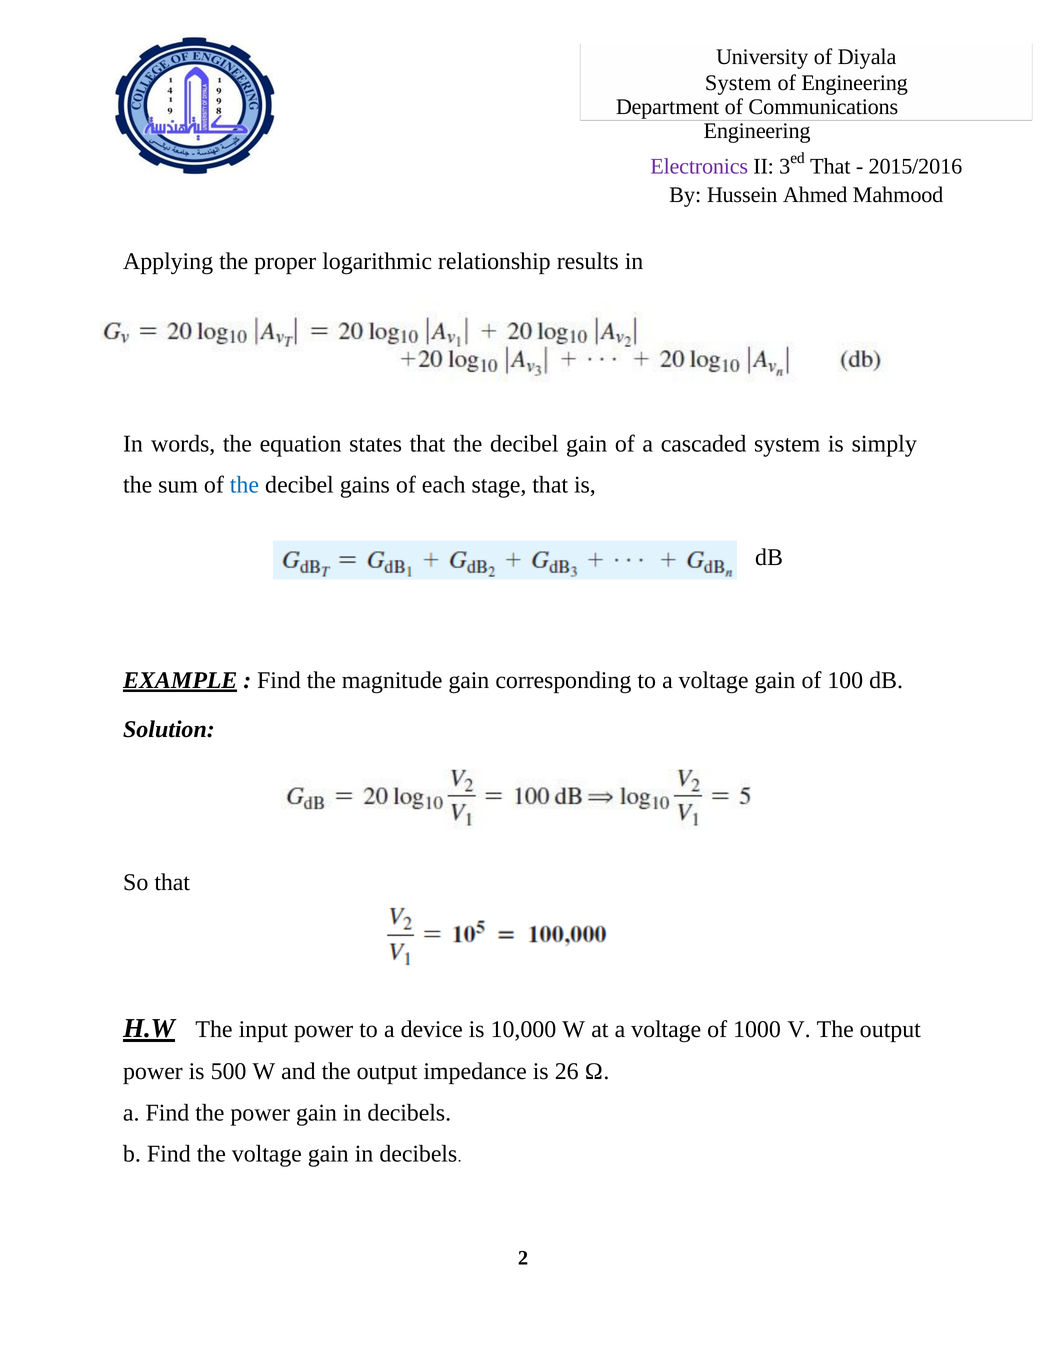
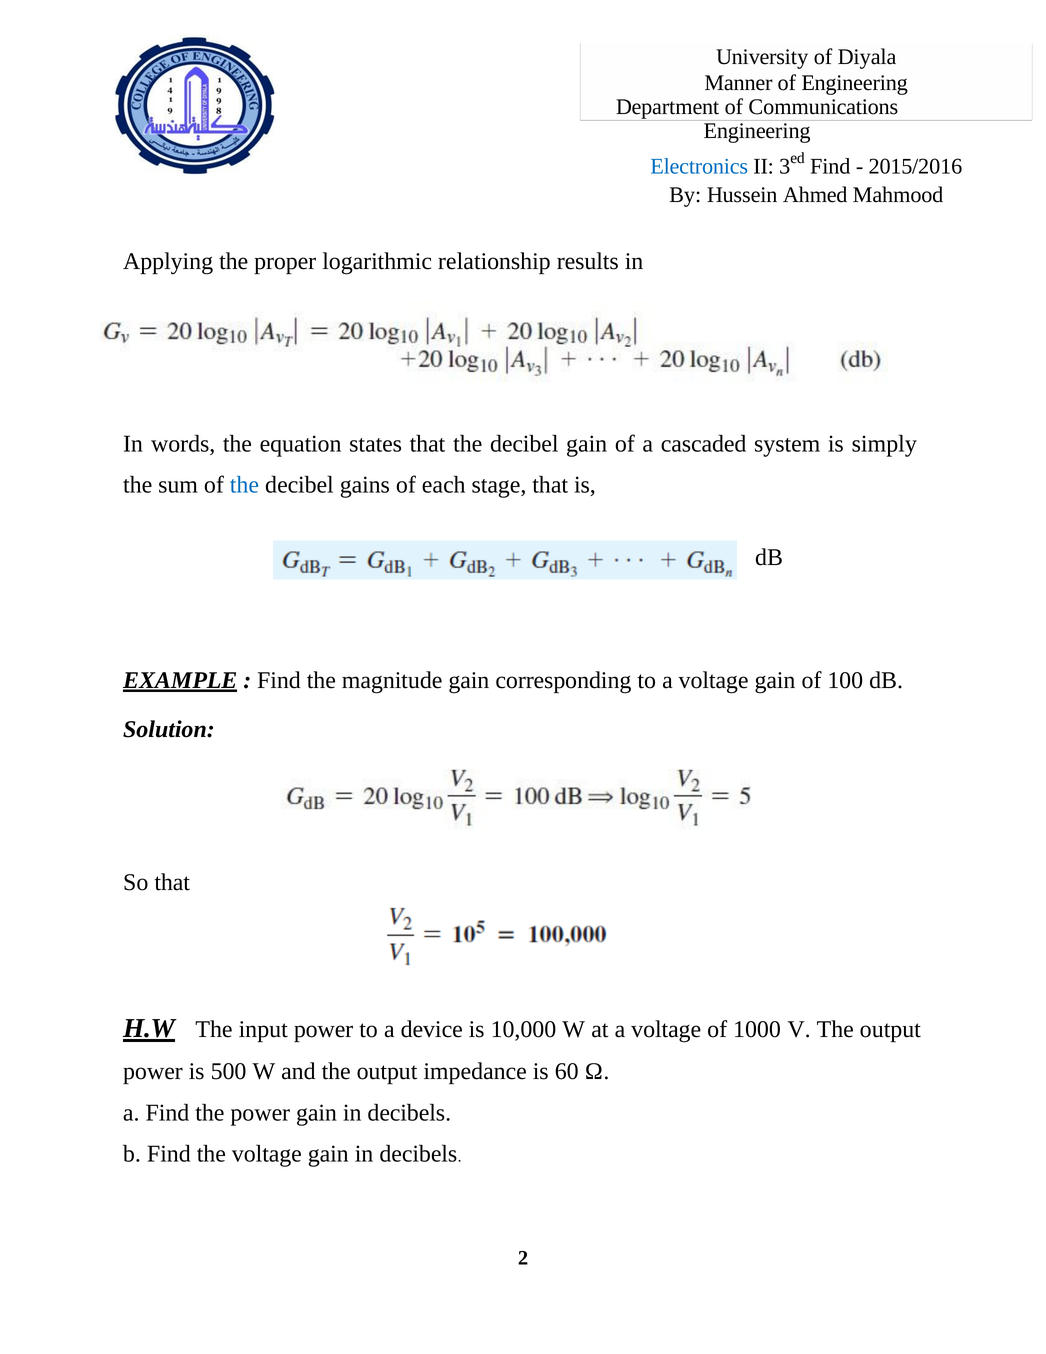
System at (738, 83): System -> Manner
Electronics colour: purple -> blue
That at (830, 167): That -> Find
26: 26 -> 60
